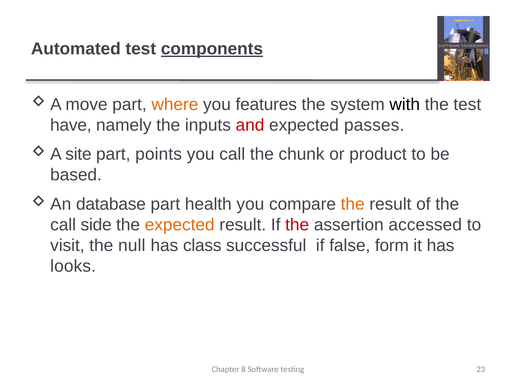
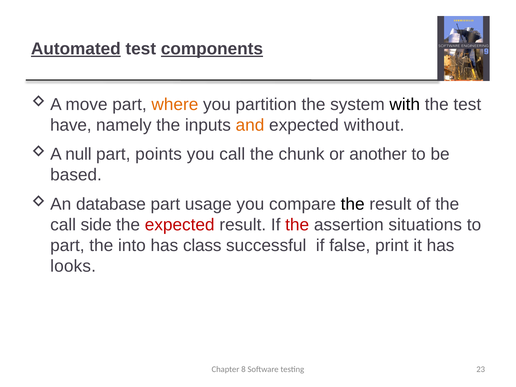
Automated underline: none -> present
features: features -> partition
and colour: red -> orange
passes: passes -> without
site: site -> null
product: product -> another
health: health -> usage
the at (353, 204) colour: orange -> black
expected at (180, 225) colour: orange -> red
accessed: accessed -> situations
visit at (67, 245): visit -> part
null: null -> into
form: form -> print
